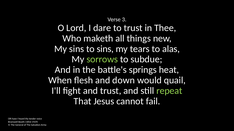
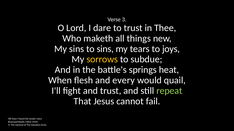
alas: alas -> joys
sorrows colour: light green -> yellow
down: down -> every
